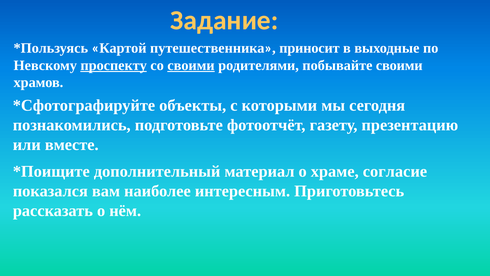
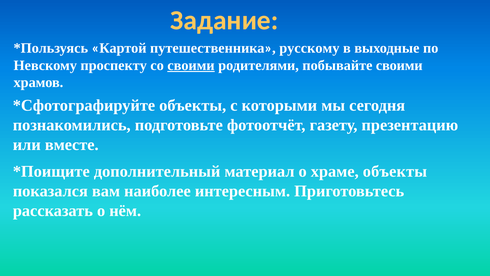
приносит: приносит -> русскому
проспекту underline: present -> none
храме согласие: согласие -> объекты
